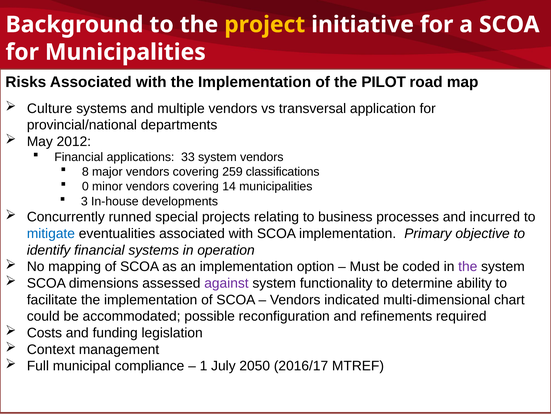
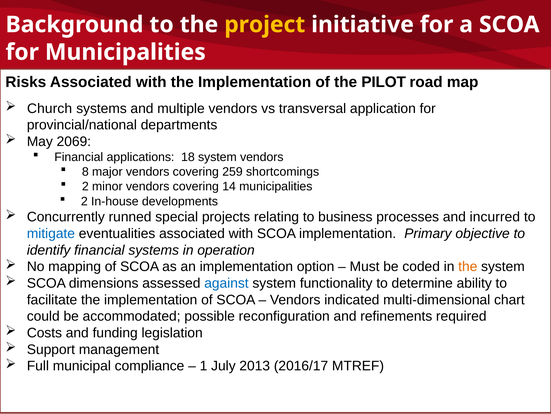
Culture: Culture -> Church
2012: 2012 -> 2069
applications 33: 33 -> 18
classifications: classifications -> shortcomings
0 at (85, 186): 0 -> 2
3 at (84, 201): 3 -> 2
the at (468, 266) colour: purple -> orange
against colour: purple -> blue
Context: Context -> Support
2050: 2050 -> 2013
